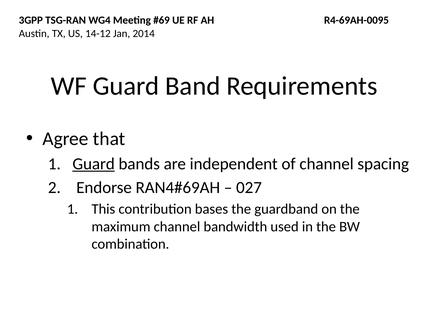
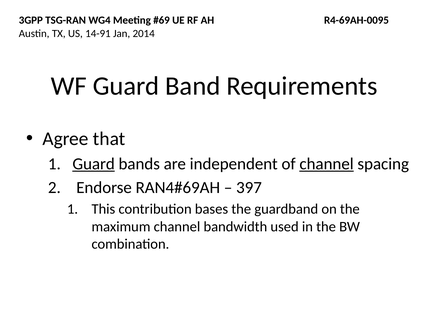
14-12: 14-12 -> 14-91
channel at (327, 164) underline: none -> present
027: 027 -> 397
